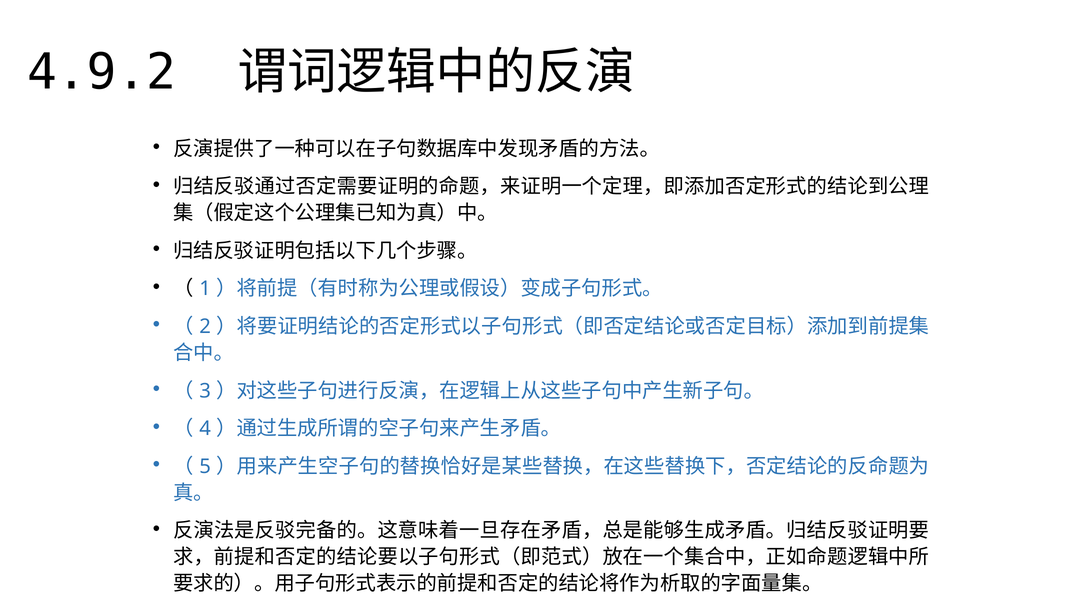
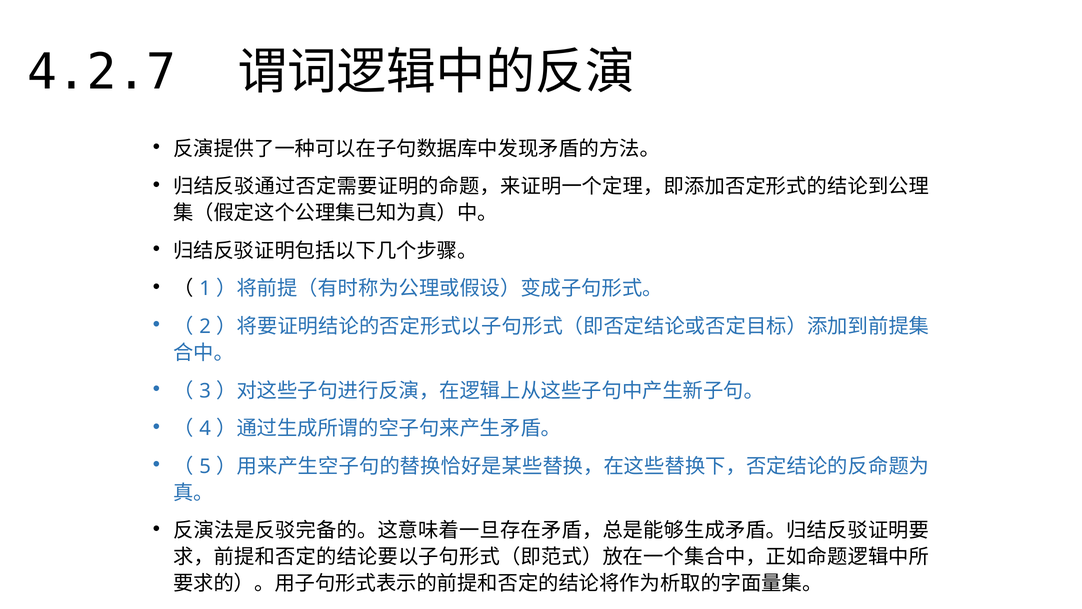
4.9.2: 4.9.2 -> 4.2.7
